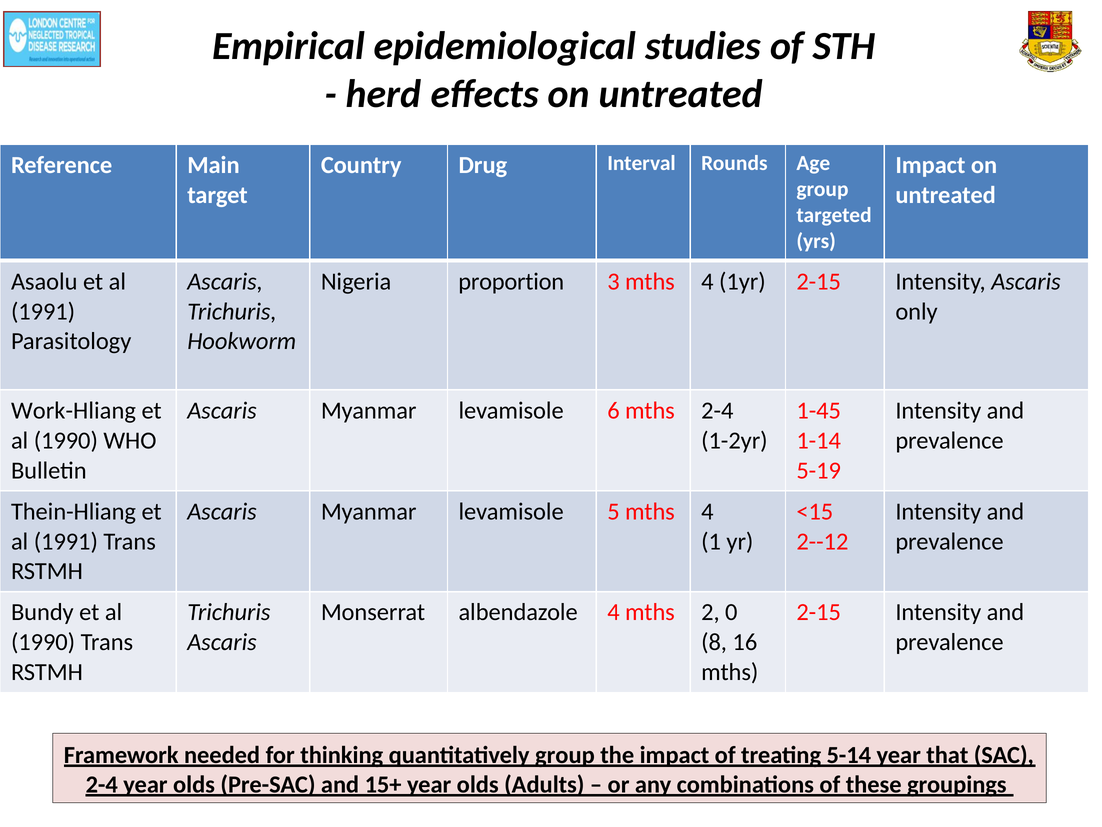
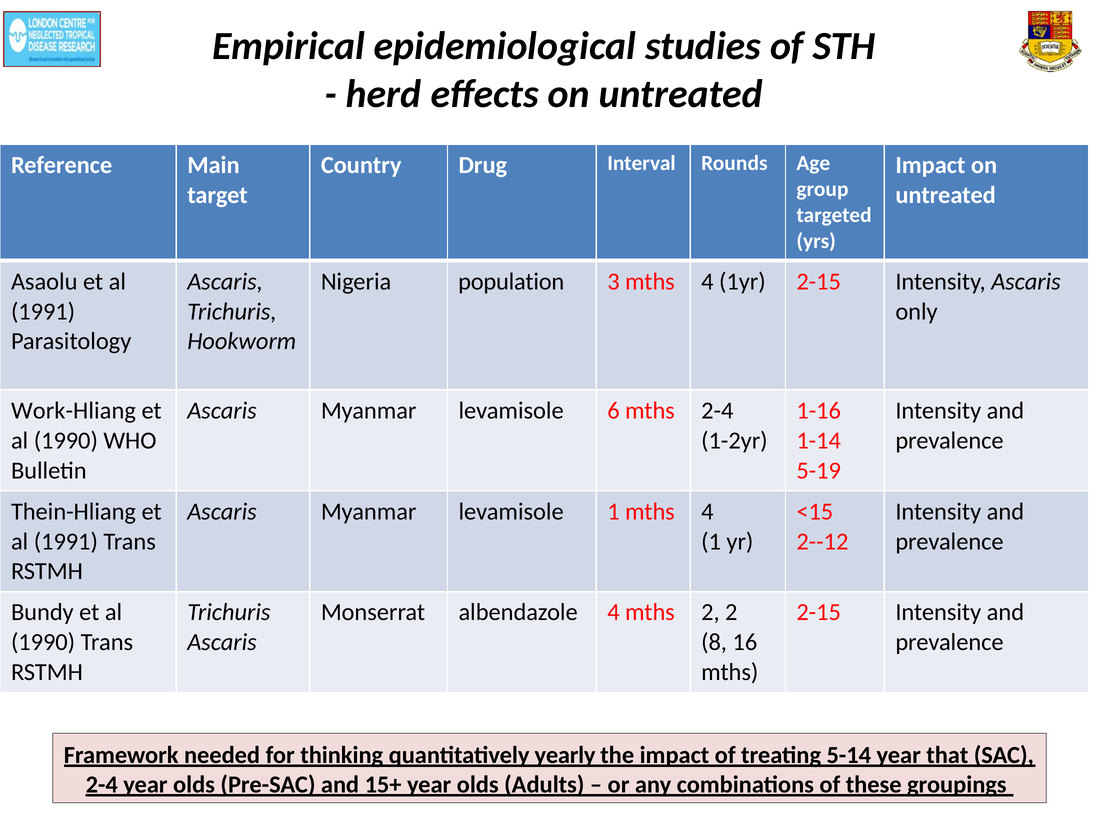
proportion: proportion -> population
1-45: 1-45 -> 1-16
levamisole 5: 5 -> 1
2 0: 0 -> 2
quantitatively group: group -> yearly
